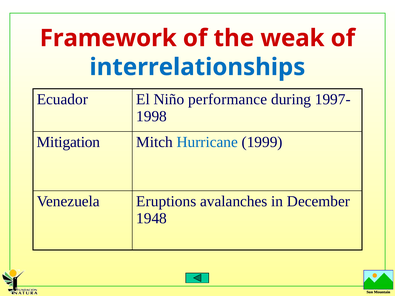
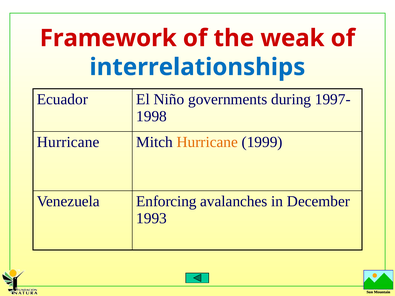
performance: performance -> governments
Mitigation at (68, 142): Mitigation -> Hurricane
Hurricane at (207, 142) colour: blue -> orange
Eruptions: Eruptions -> Enforcing
1948: 1948 -> 1993
